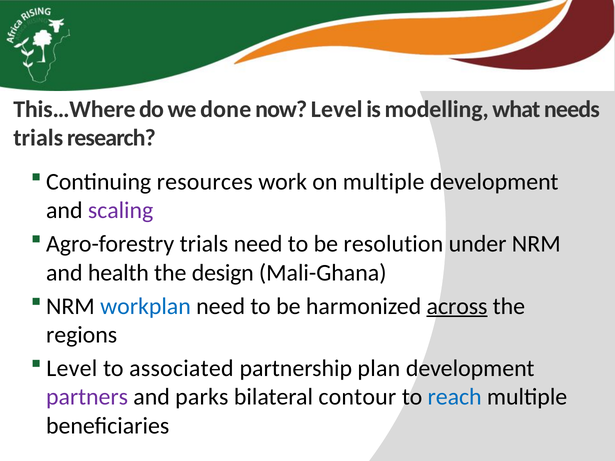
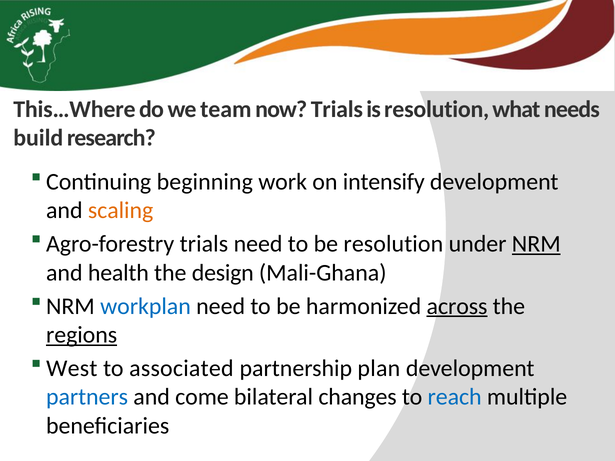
done: done -> team
now Level: Level -> Trials
is modelling: modelling -> resolution
trials at (38, 138): trials -> build
resources: resources -> beginning
on multiple: multiple -> intensify
scaling colour: purple -> orange
NRM at (536, 244) underline: none -> present
regions underline: none -> present
Level at (72, 369): Level -> West
partners colour: purple -> blue
parks: parks -> come
contour: contour -> changes
